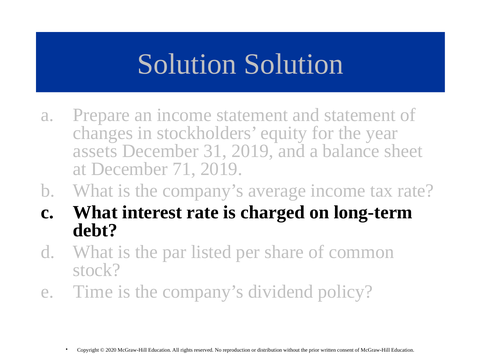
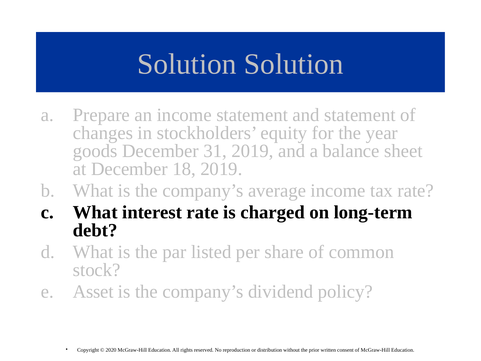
assets: assets -> goods
71: 71 -> 18
Time: Time -> Asset
